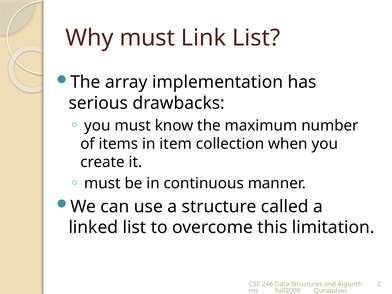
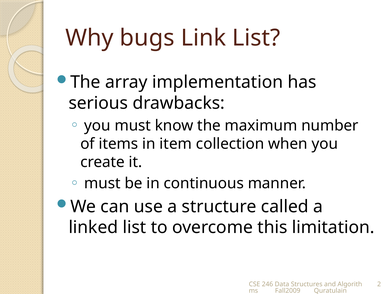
Why must: must -> bugs
